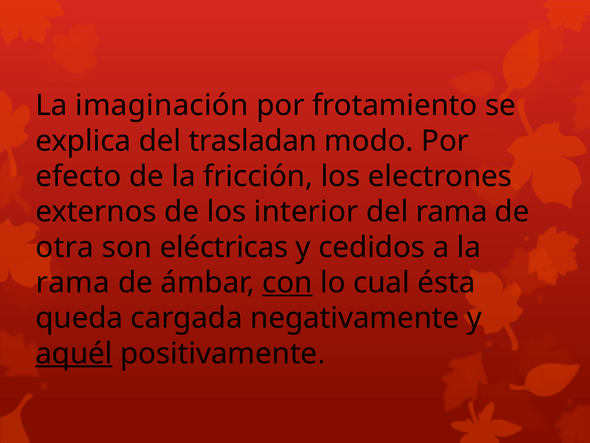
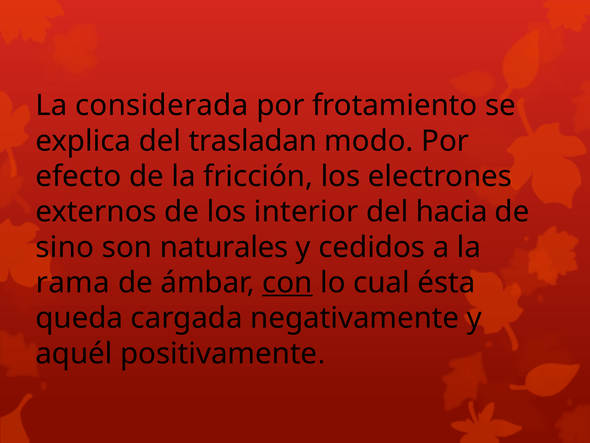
imaginación: imaginación -> considerada
del rama: rama -> hacia
otra: otra -> sino
eléctricas: eléctricas -> naturales
aquél underline: present -> none
